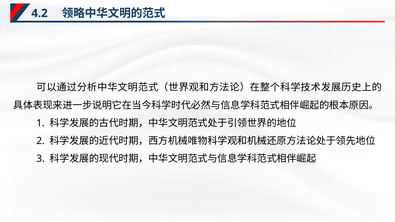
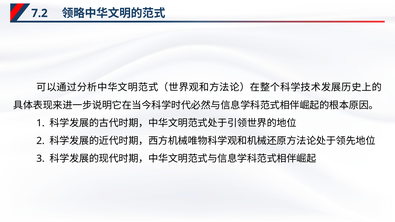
4.2: 4.2 -> 7.2
